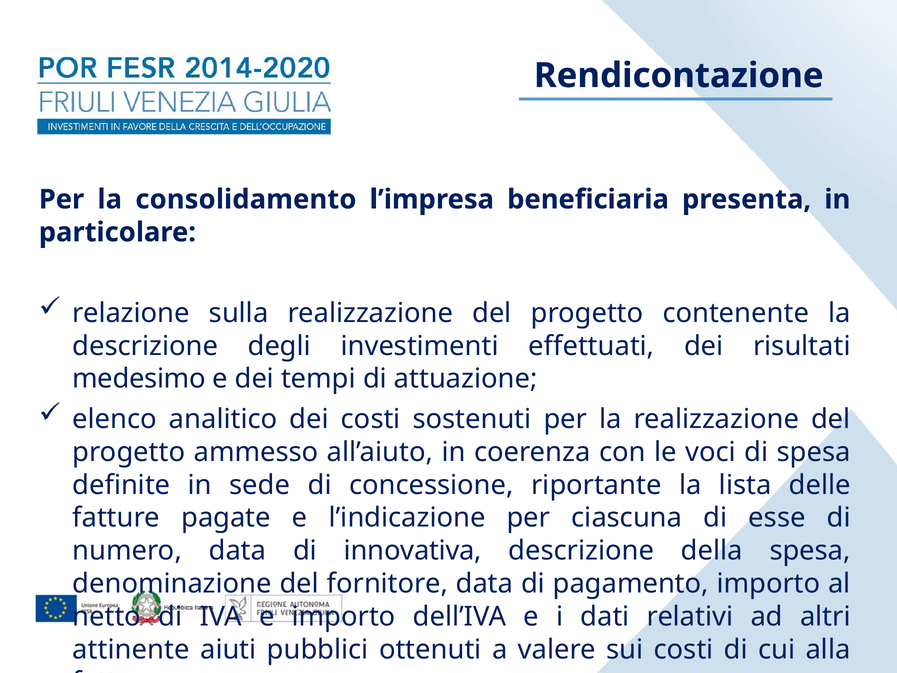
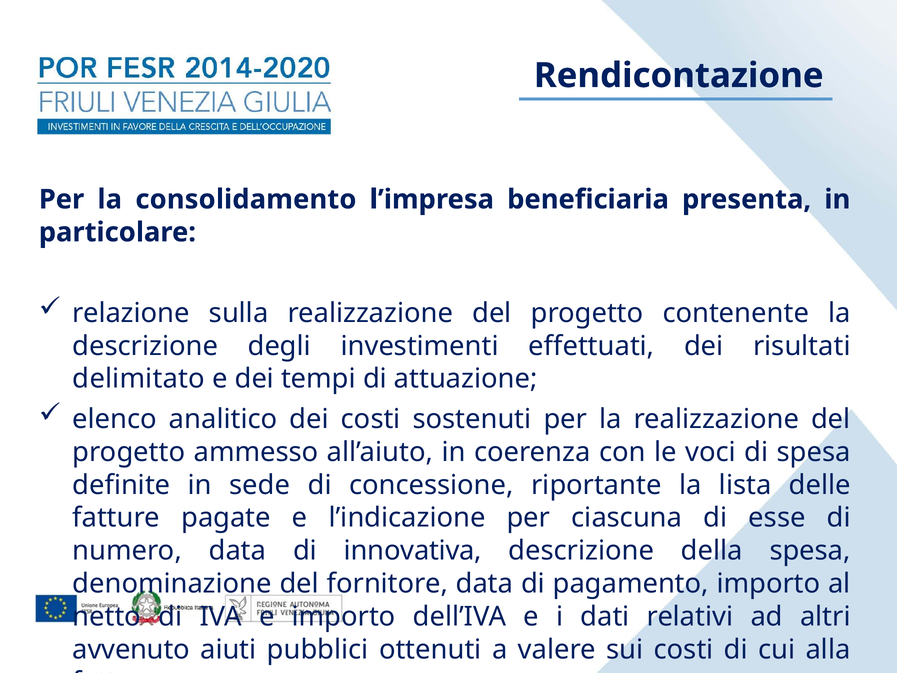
medesimo: medesimo -> delimitato
attinente: attinente -> avvenuto
